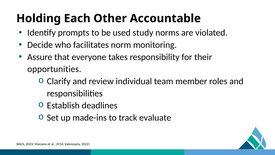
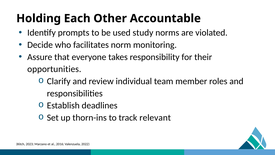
made-ins: made-ins -> thorn-ins
evaluate: evaluate -> relevant
